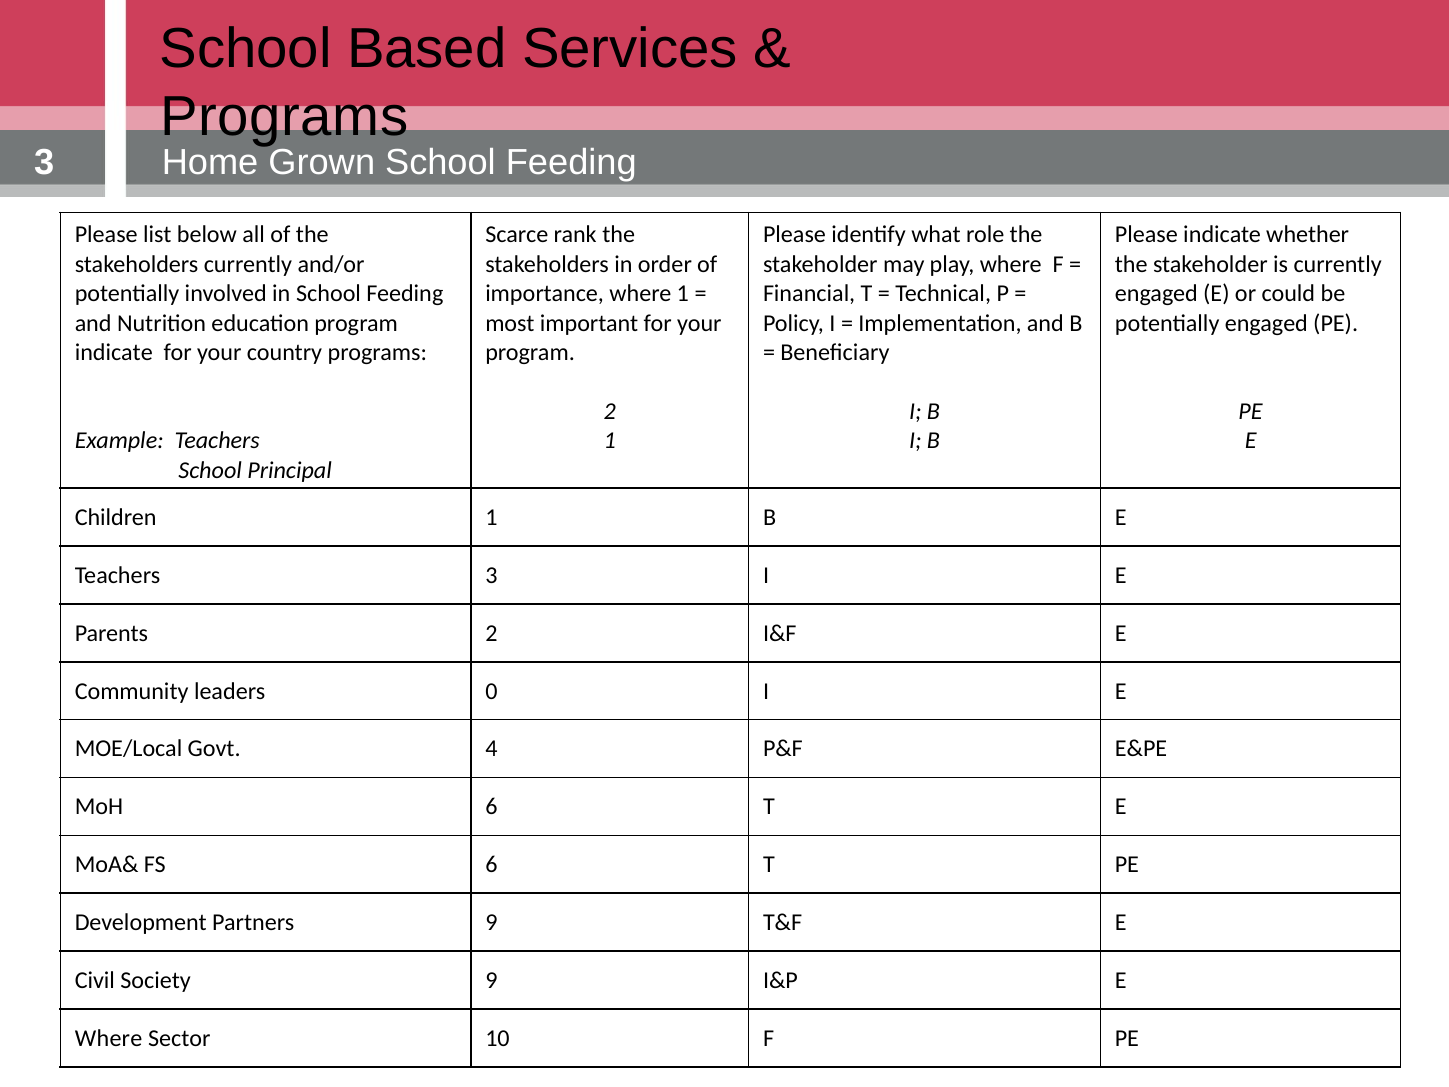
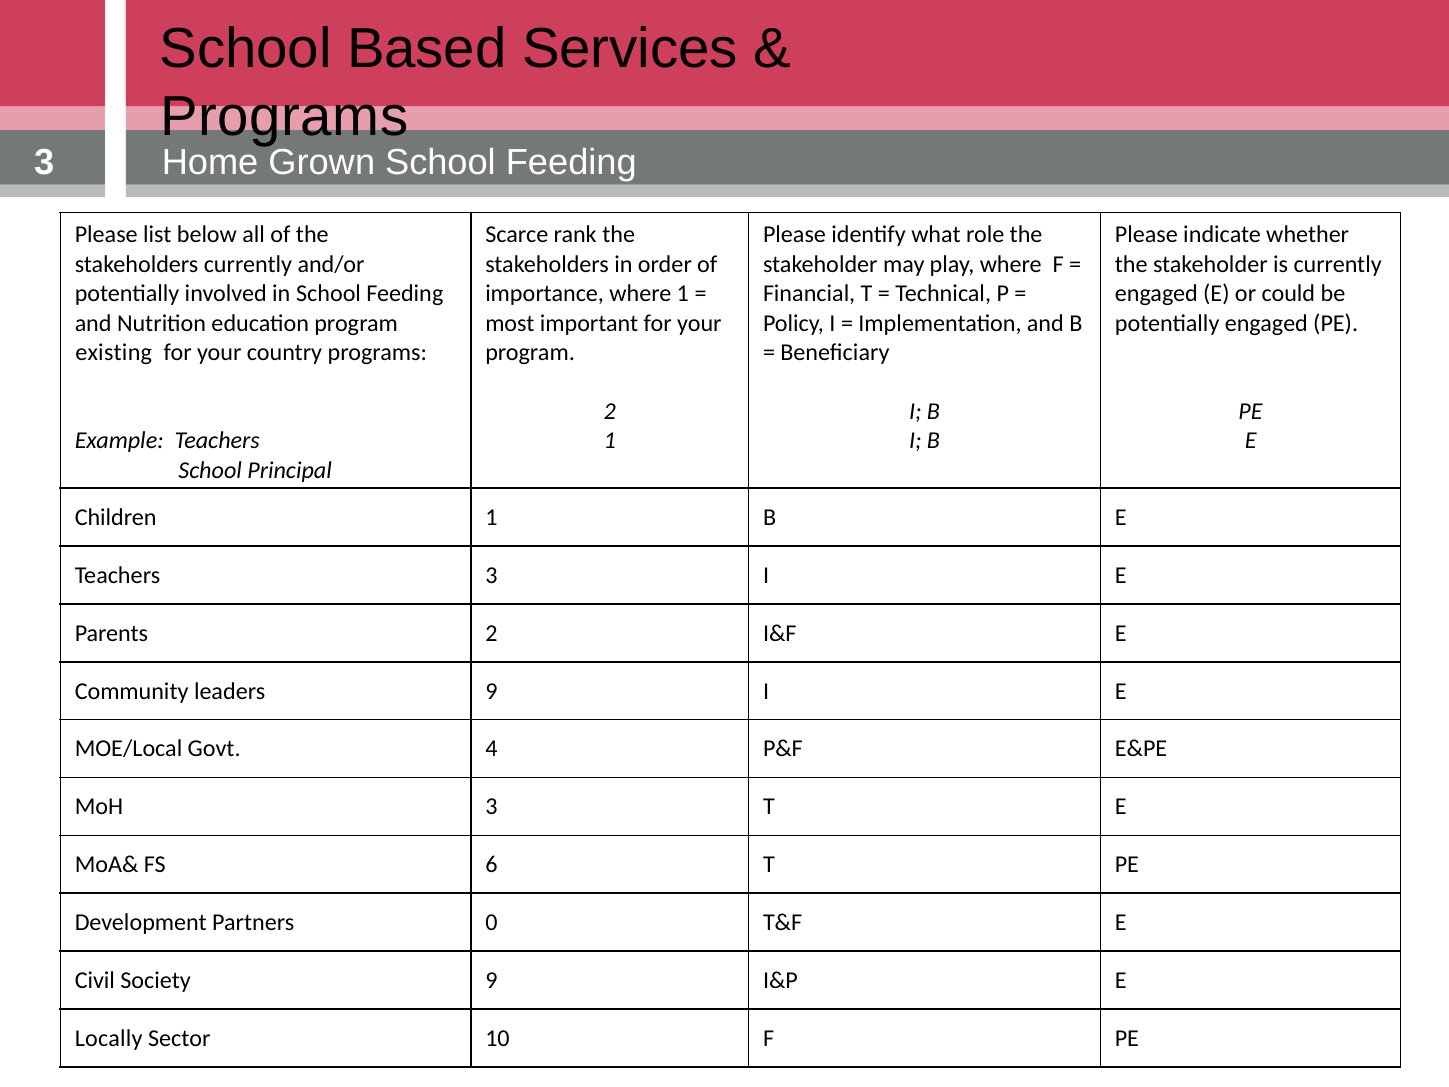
indicate at (114, 352): indicate -> existing
leaders 0: 0 -> 9
MoH 6: 6 -> 3
Partners 9: 9 -> 0
Where at (109, 1038): Where -> Locally
